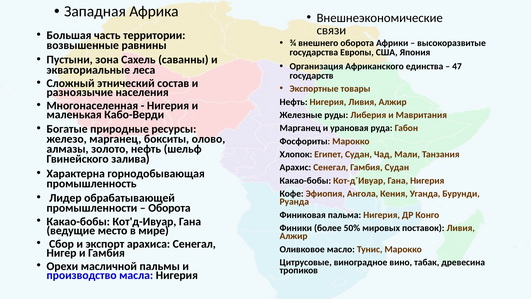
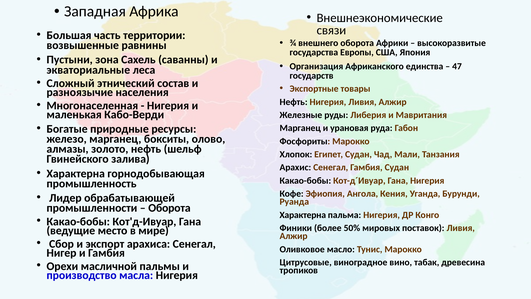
Финиковая at (303, 215): Финиковая -> Характерна
